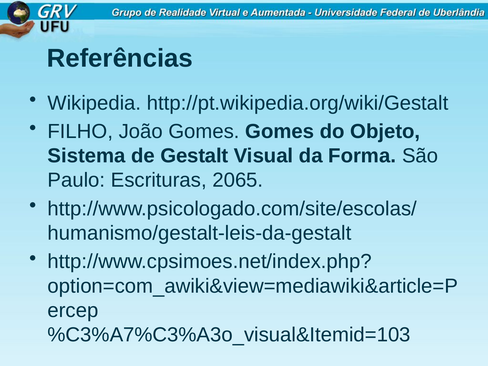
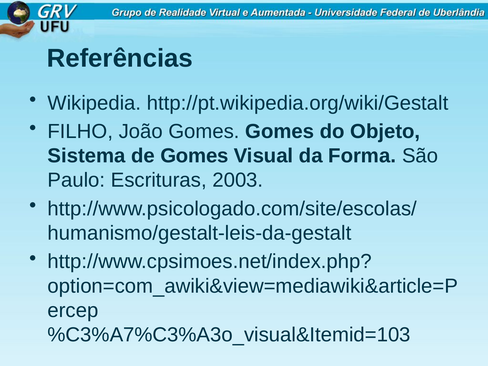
de Gestalt: Gestalt -> Gomes
2065: 2065 -> 2003
